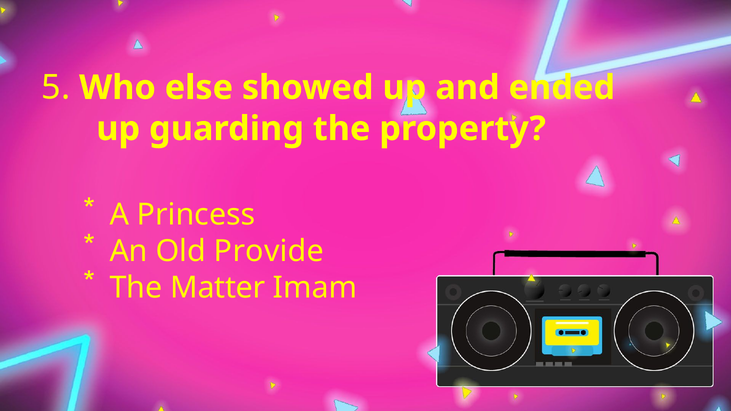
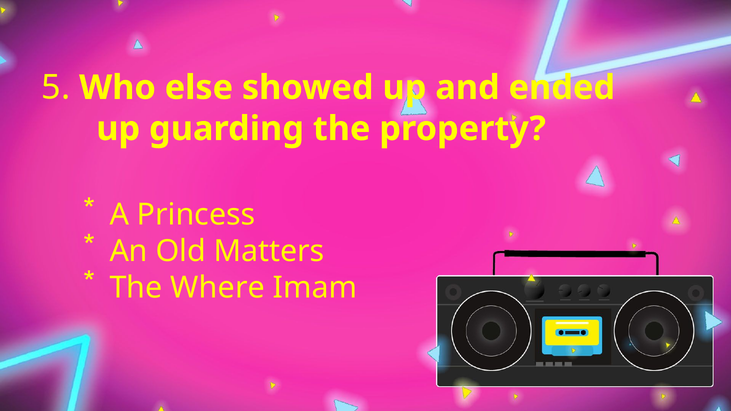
Provide: Provide -> Matters
Matter: Matter -> Where
